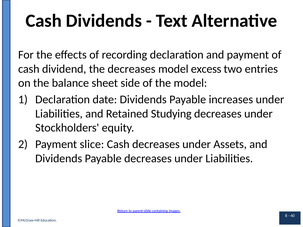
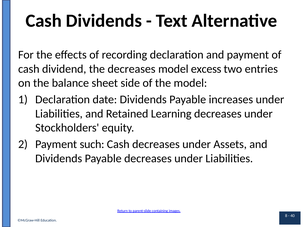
Studying: Studying -> Learning
slice: slice -> such
